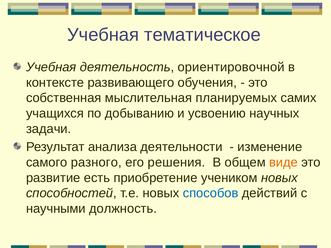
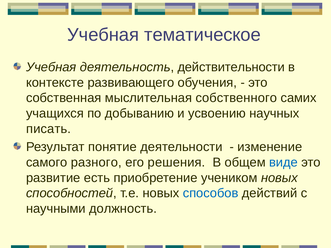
ориентировочной: ориентировочной -> действительности
планируемых: планируемых -> собственного
задачи: задачи -> писать
анализа: анализа -> понятие
виде colour: orange -> blue
